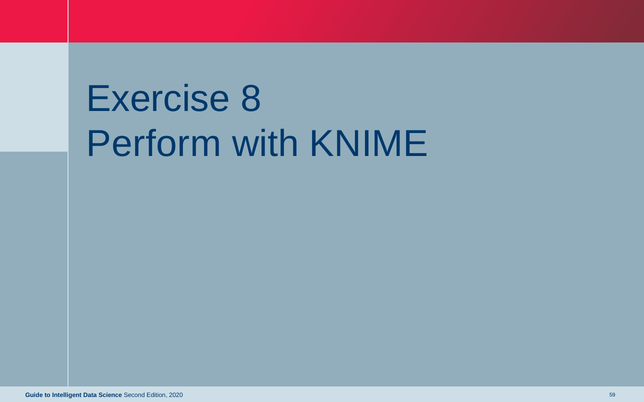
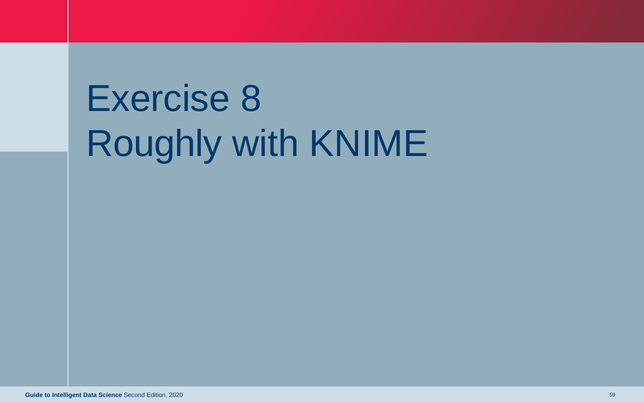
Perform: Perform -> Roughly
